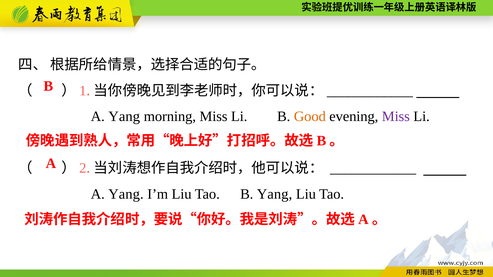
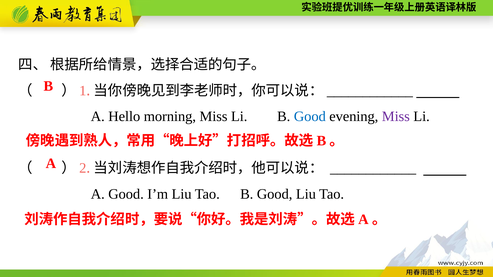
Yang at (124, 117): Yang -> Hello
Good at (310, 117) colour: orange -> blue
Yang at (126, 194): Yang -> Good
Tao B Yang: Yang -> Good
